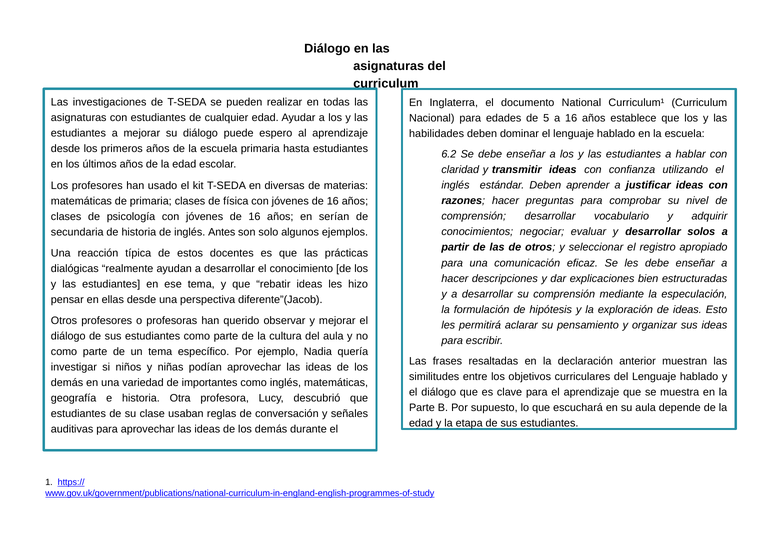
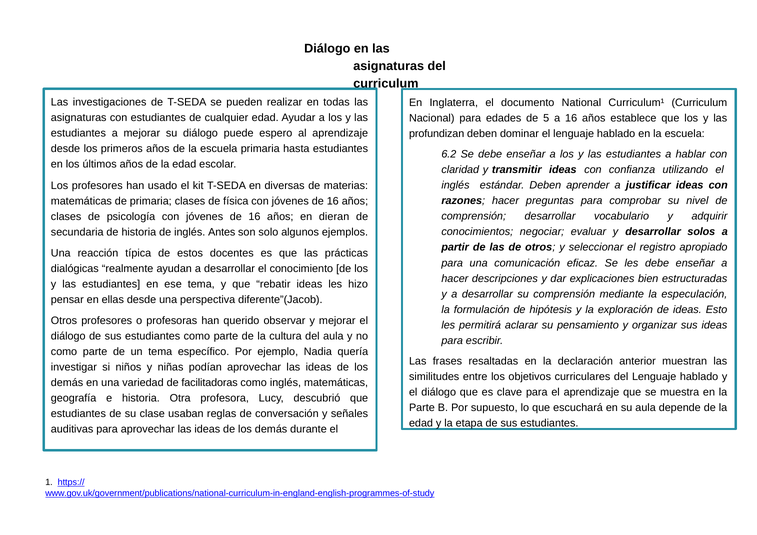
habilidades: habilidades -> profundizan
serían: serían -> dieran
importantes: importantes -> facilitadoras
